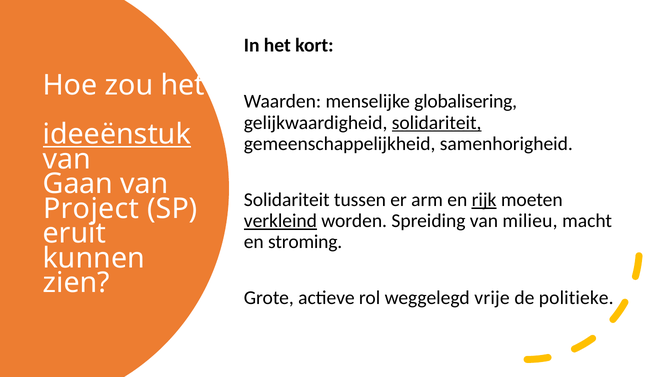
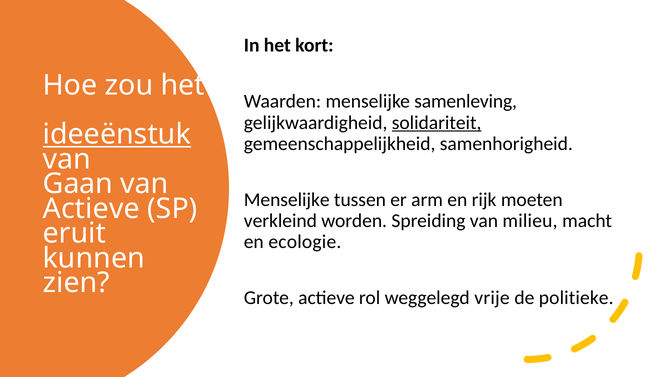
globalisering: globalisering -> samenleving
Solidariteit at (287, 200): Solidariteit -> Menselijke
rijk underline: present -> none
Project at (91, 209): Project -> Actieve
verkleind underline: present -> none
stroming: stroming -> ecologie
